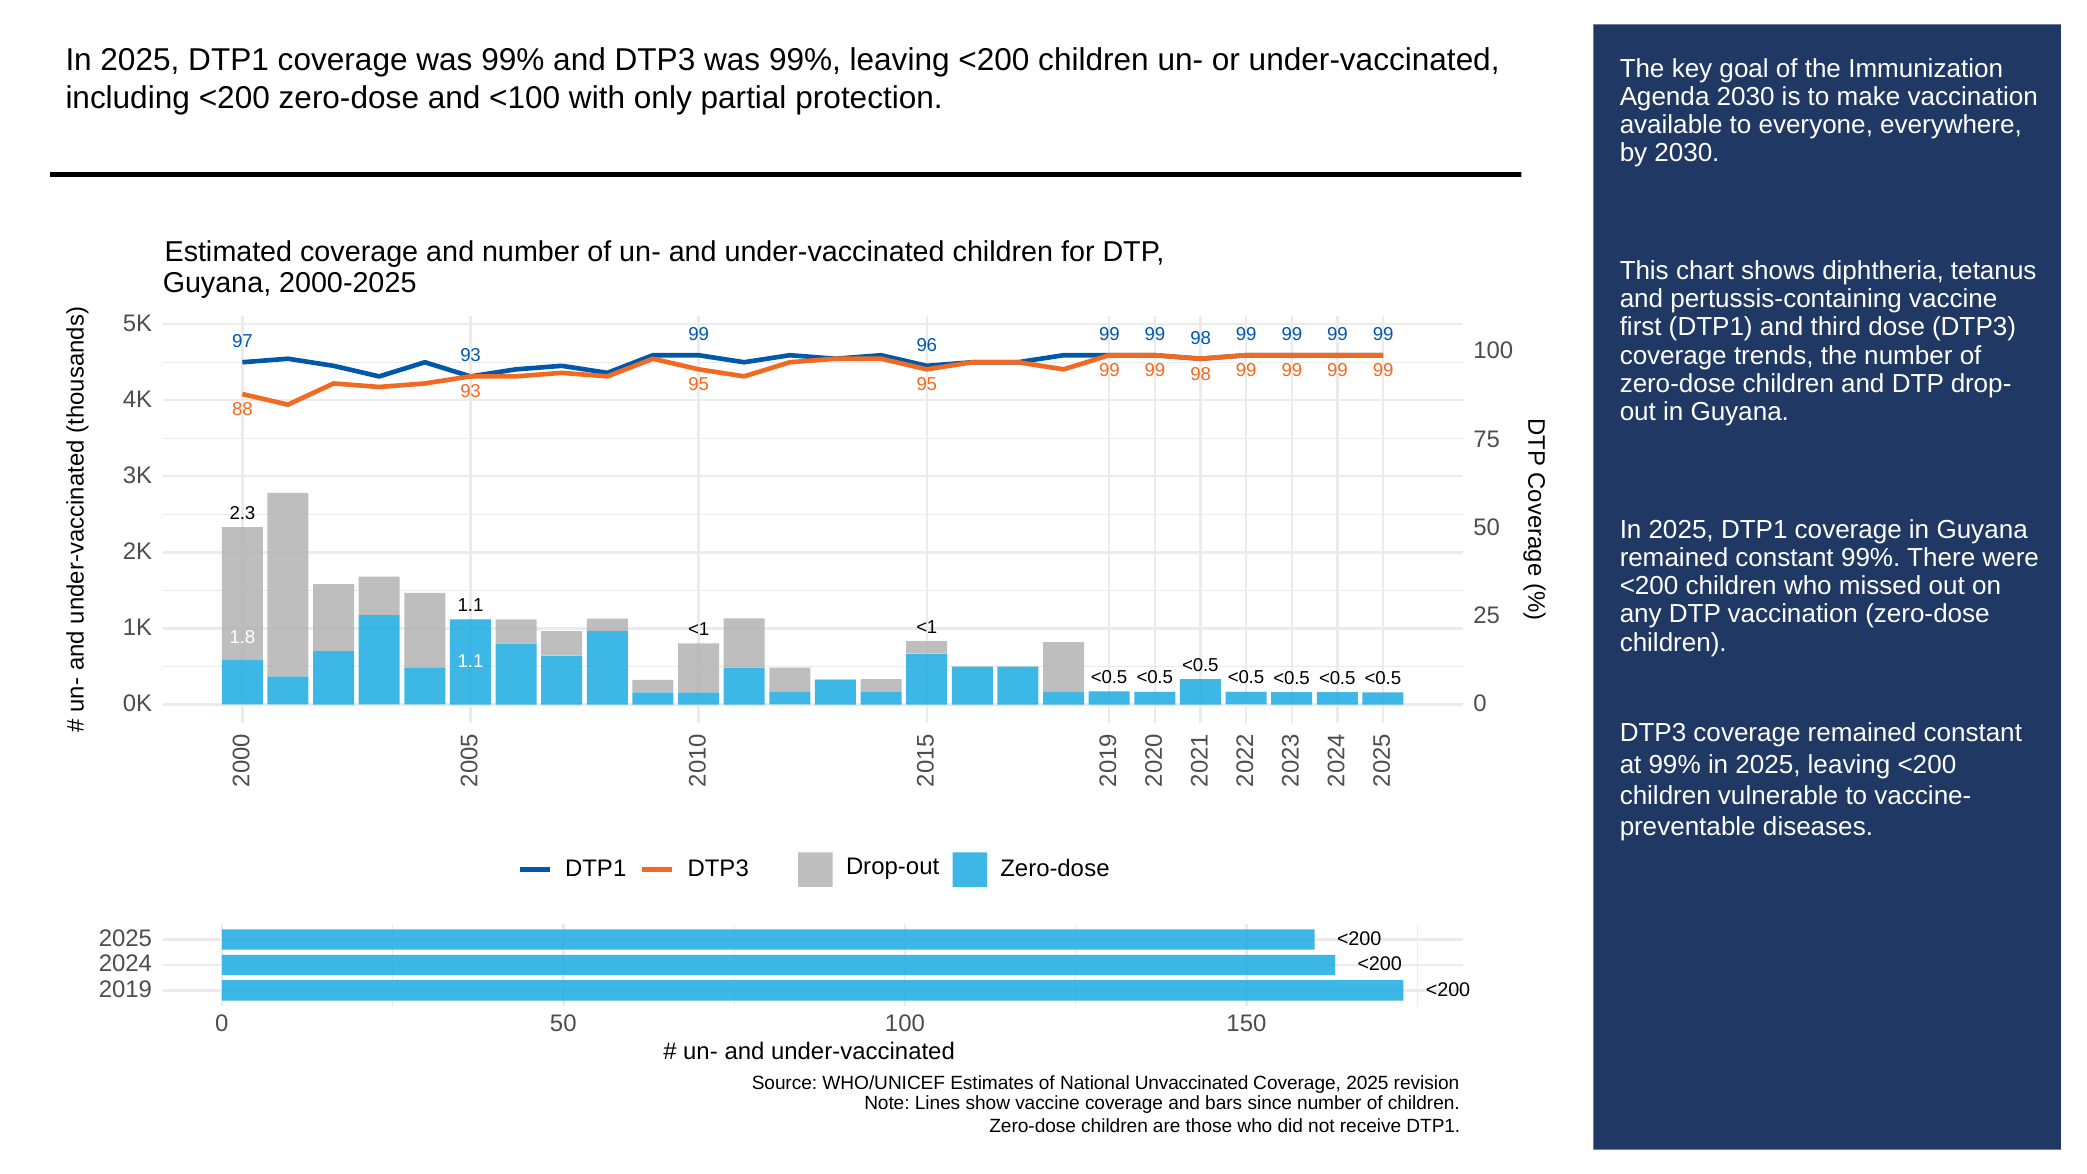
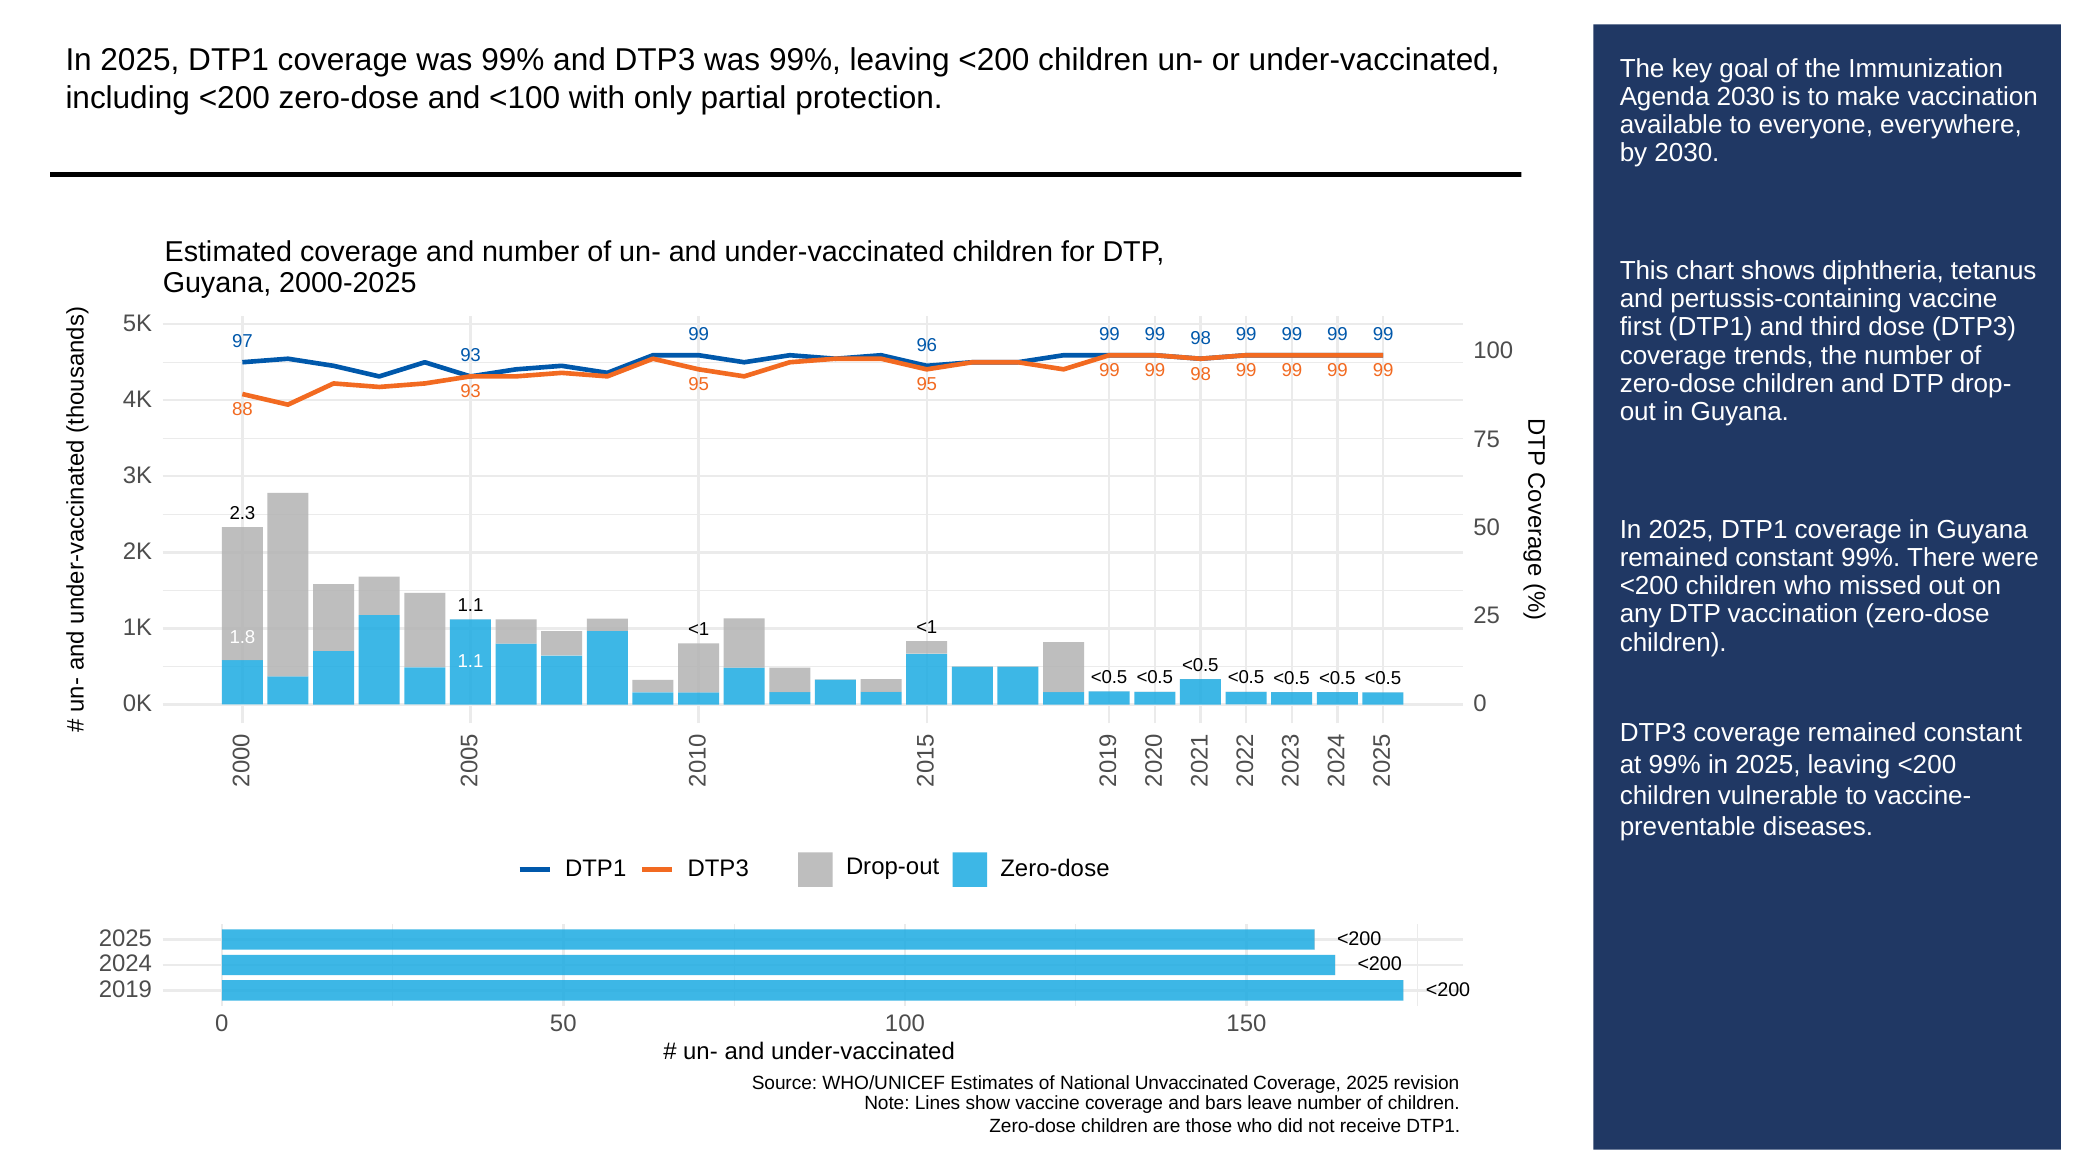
since: since -> leave
